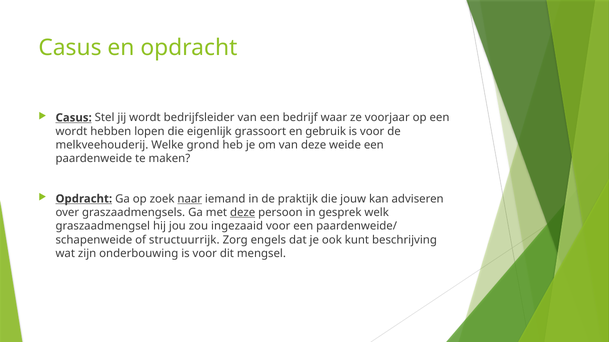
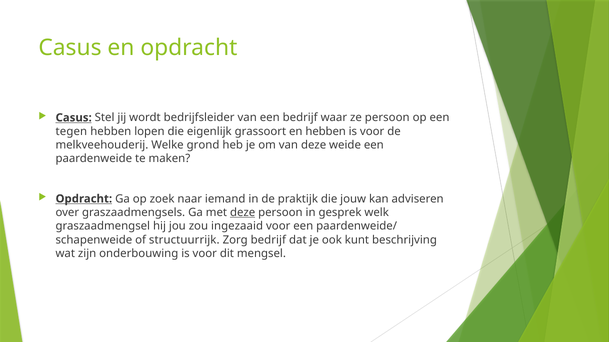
ze voorjaar: voorjaar -> persoon
wordt at (71, 132): wordt -> tegen
en gebruik: gebruik -> hebben
naar underline: present -> none
Zorg engels: engels -> bedrijf
